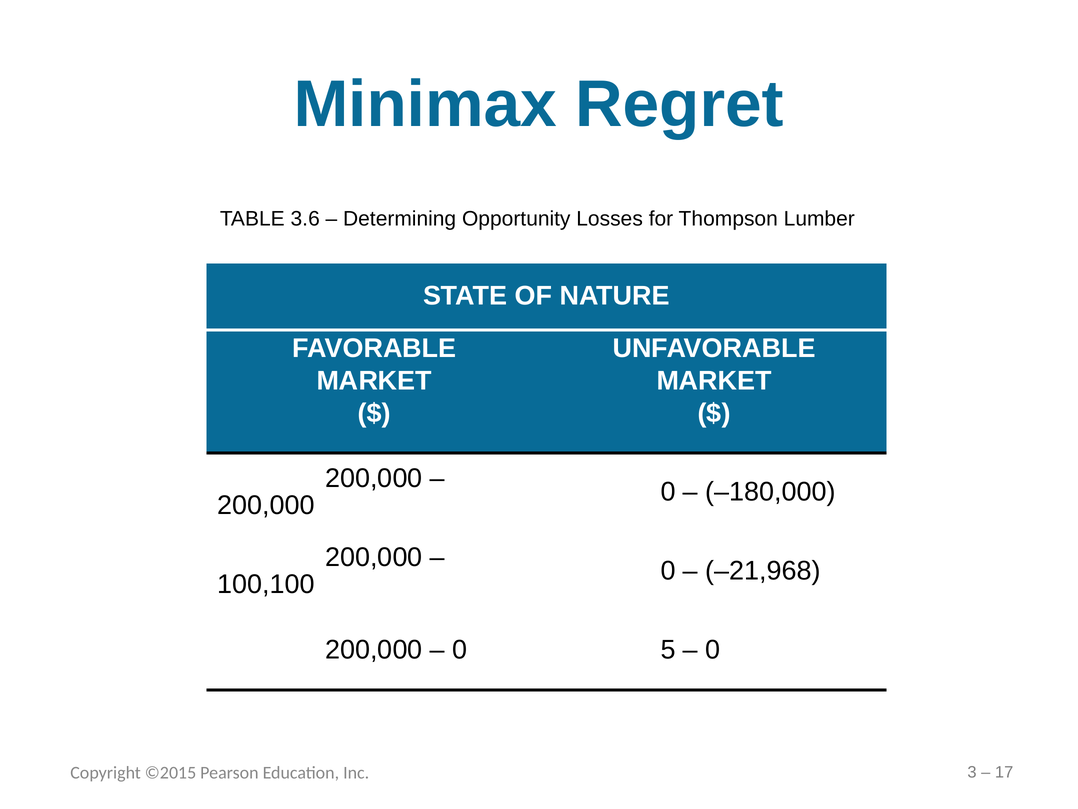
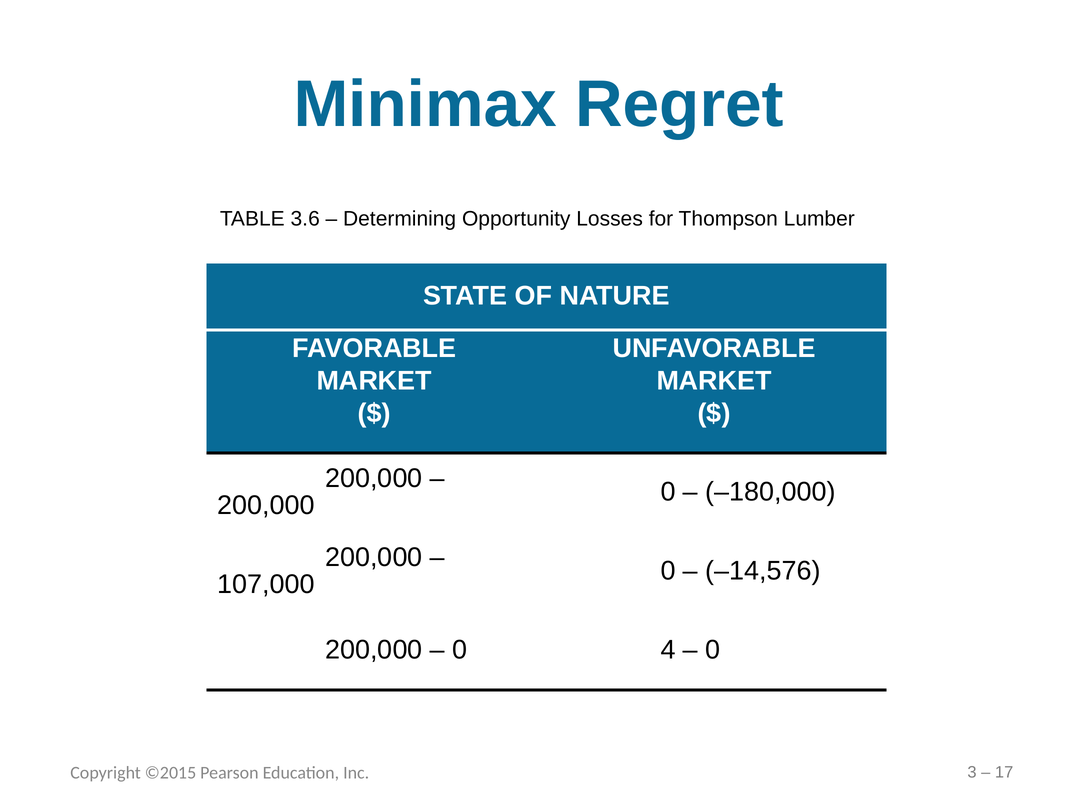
–21,968: –21,968 -> –14,576
100,100: 100,100 -> 107,000
5: 5 -> 4
